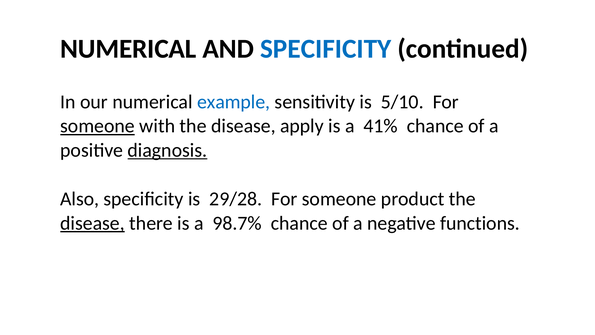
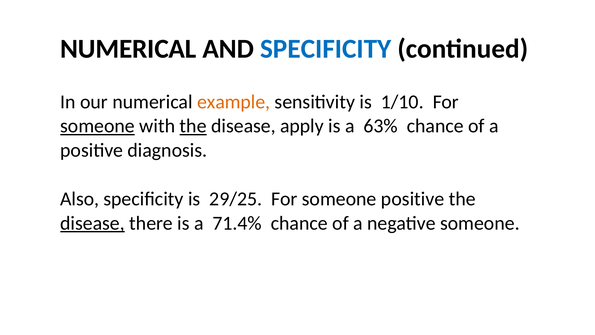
example colour: blue -> orange
5/10: 5/10 -> 1/10
the at (193, 126) underline: none -> present
41%: 41% -> 63%
diagnosis underline: present -> none
29/28: 29/28 -> 29/25
someone product: product -> positive
98.7%: 98.7% -> 71.4%
negative functions: functions -> someone
